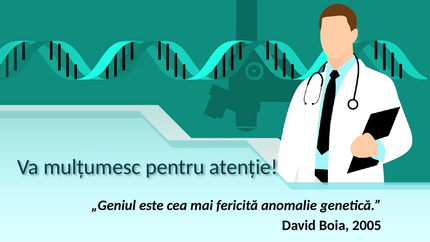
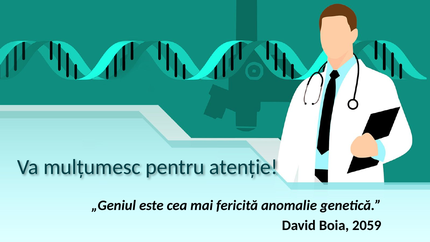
2005: 2005 -> 2059
